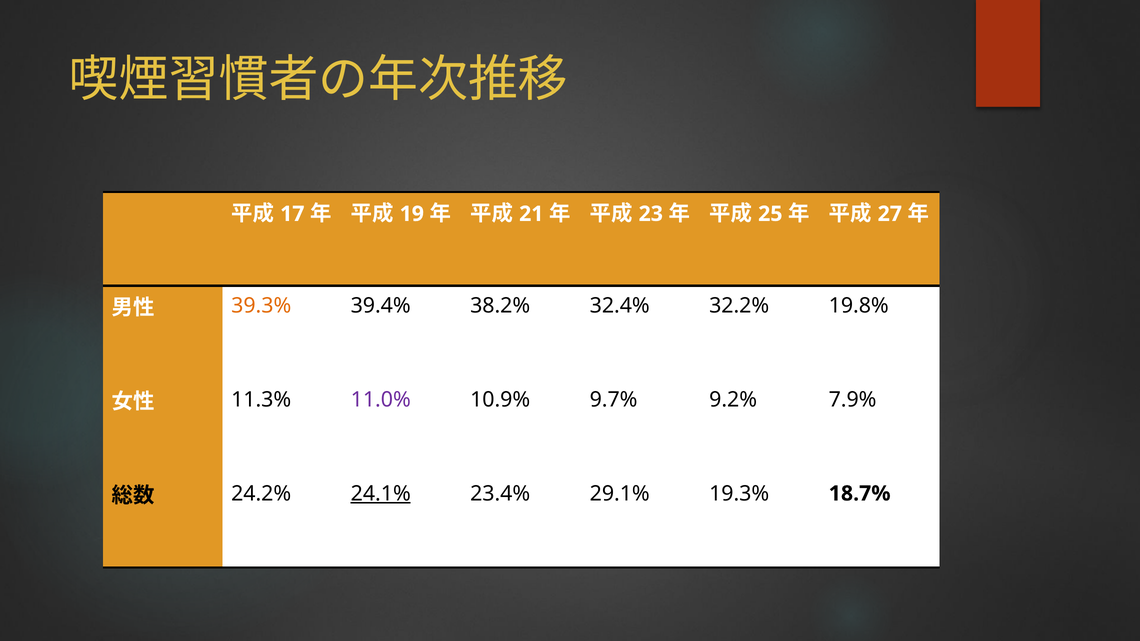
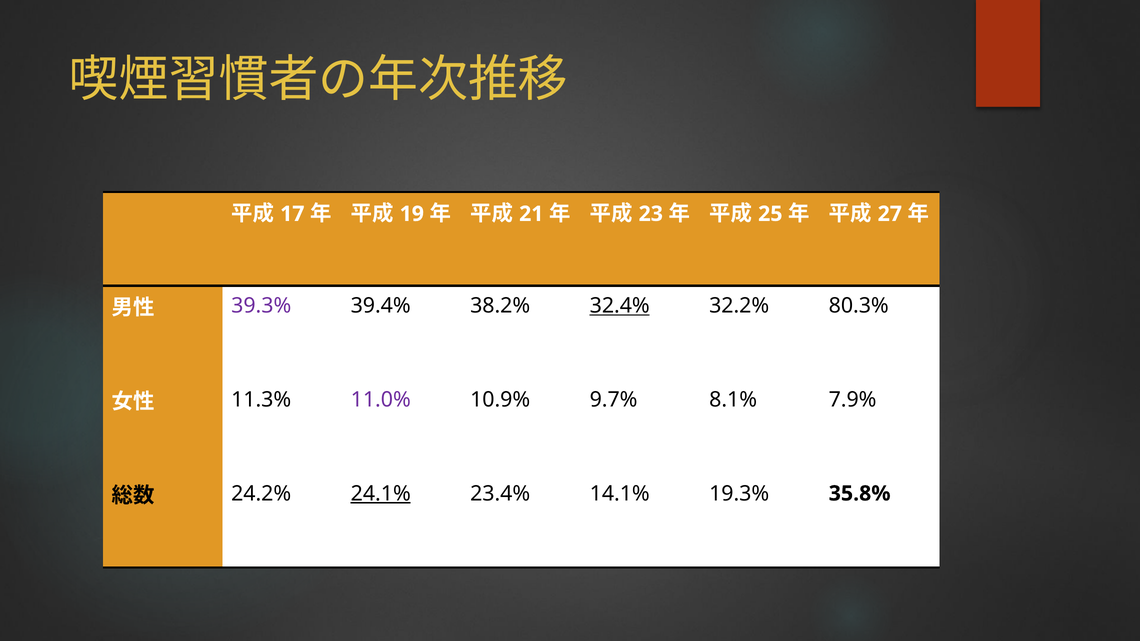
39.3% colour: orange -> purple
32.4% underline: none -> present
19.8%: 19.8% -> 80.3%
9.2%: 9.2% -> 8.1%
29.1%: 29.1% -> 14.1%
18.7%: 18.7% -> 35.8%
